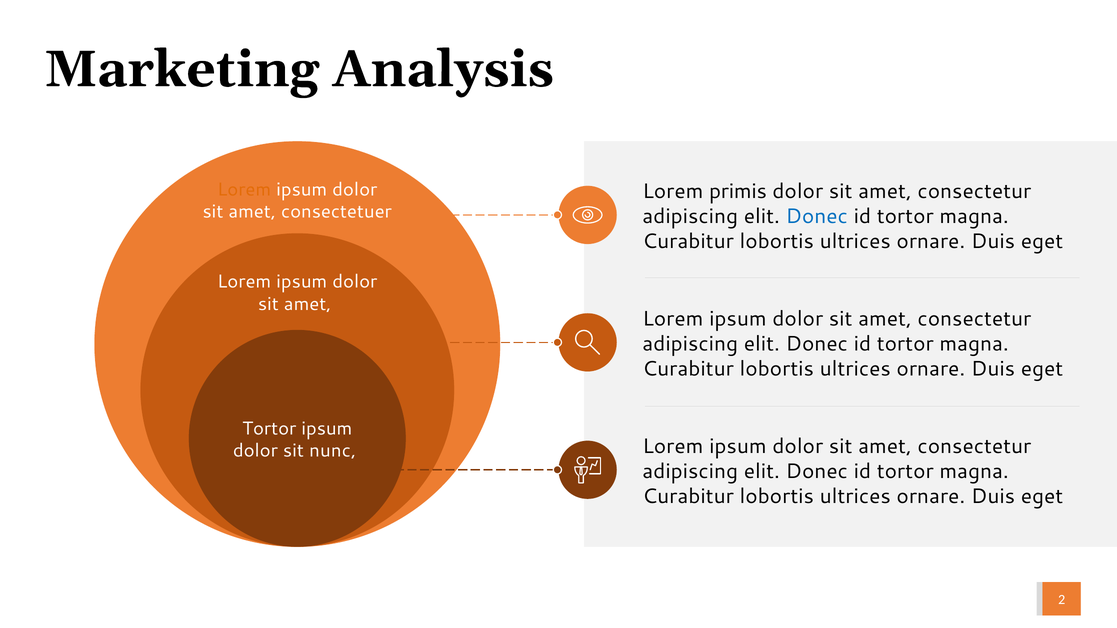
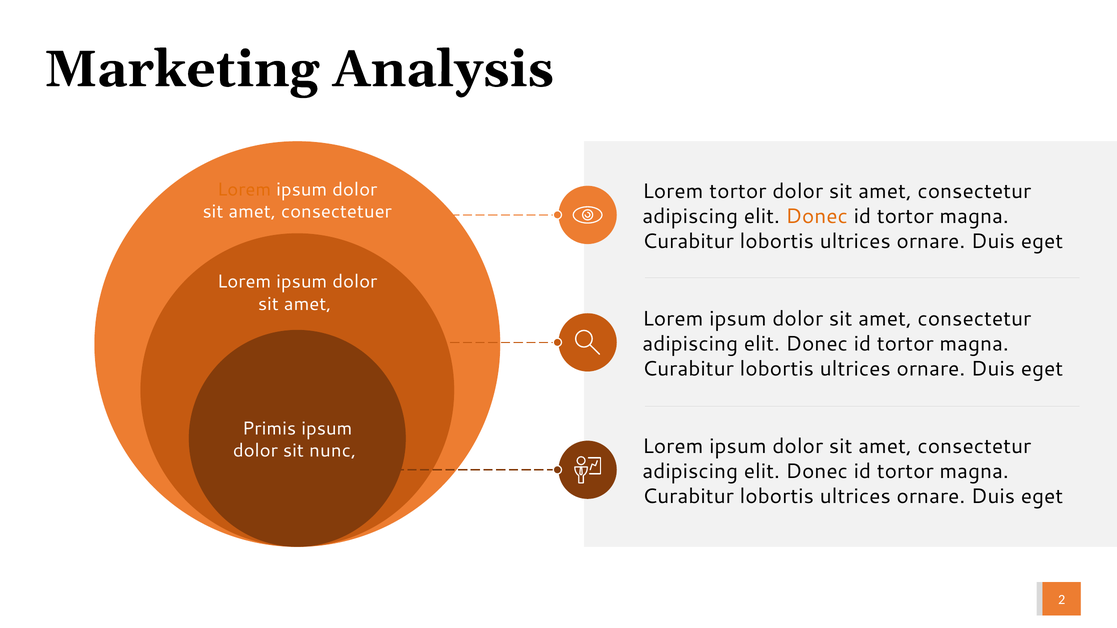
Lorem primis: primis -> tortor
Donec at (817, 216) colour: blue -> orange
Tortor at (269, 429): Tortor -> Primis
